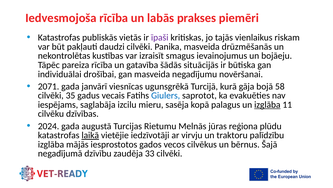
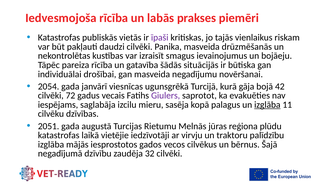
2071: 2071 -> 2054
58: 58 -> 42
35: 35 -> 72
Giulers colour: blue -> purple
2024: 2024 -> 2051
laikā underline: present -> none
33: 33 -> 32
